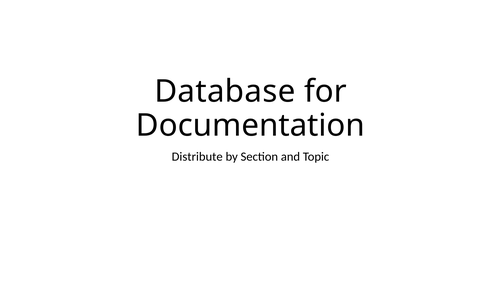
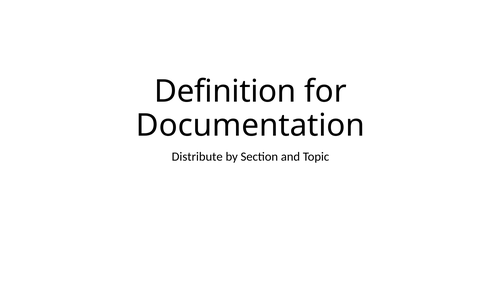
Database: Database -> Definition
